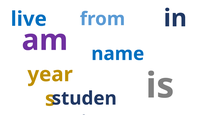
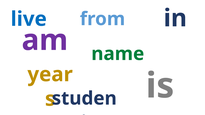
name colour: blue -> green
